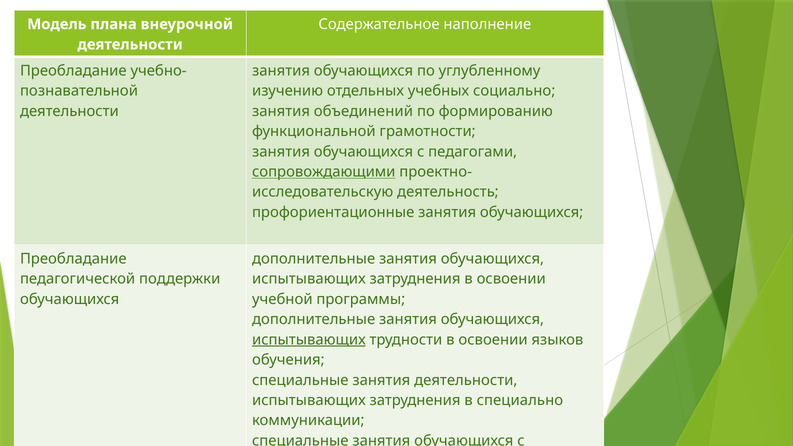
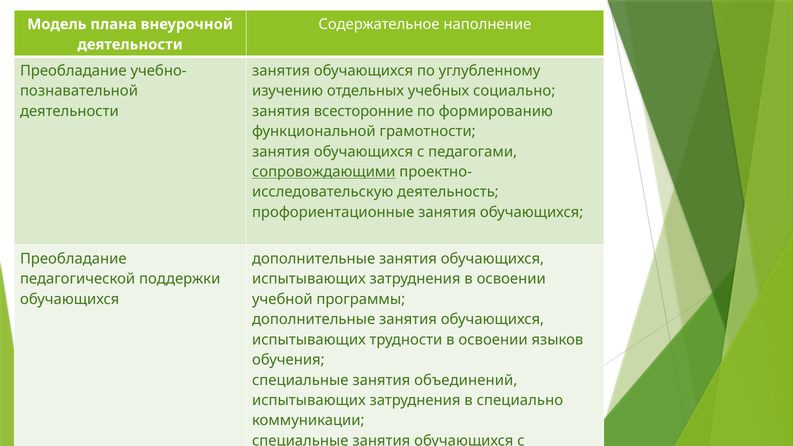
объединений: объединений -> всесторонние
испытывающих at (309, 340) underline: present -> none
занятия деятельности: деятельности -> объединений
